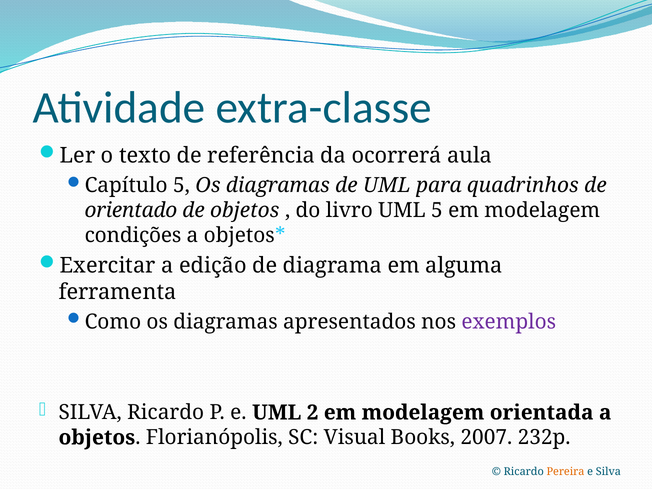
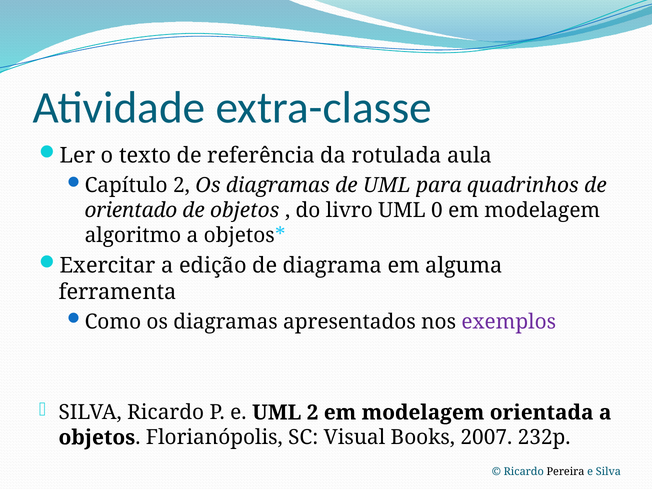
ocorrerá: ocorrerá -> rotulada
Capítulo 5: 5 -> 2
UML 5: 5 -> 0
condições: condições -> algoritmo
Pereira colour: orange -> black
